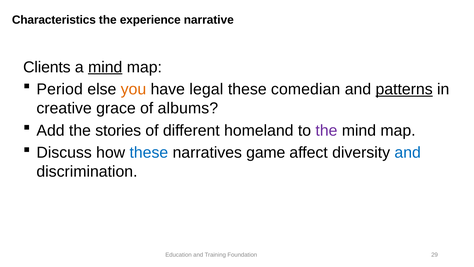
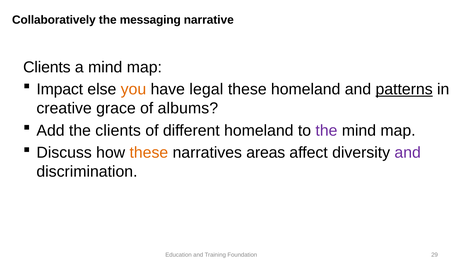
Characteristics: Characteristics -> Collaboratively
experience: experience -> messaging
mind at (105, 67) underline: present -> none
Period: Period -> Impact
these comedian: comedian -> homeland
the stories: stories -> clients
these at (149, 152) colour: blue -> orange
game: game -> areas
and at (408, 152) colour: blue -> purple
